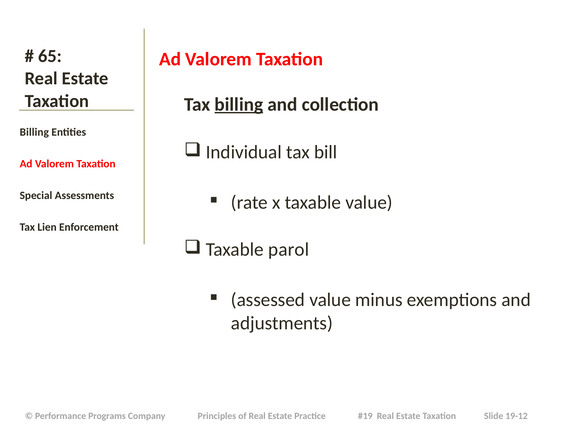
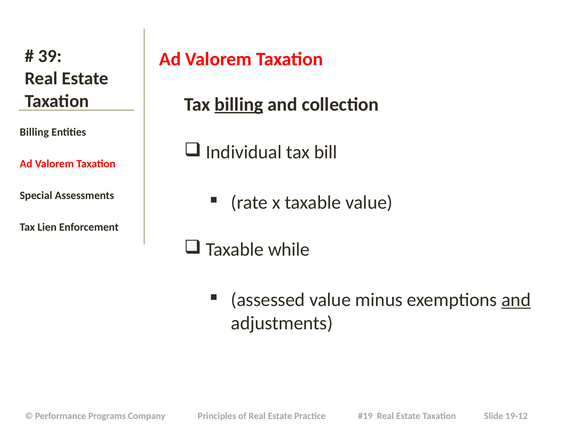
65: 65 -> 39
parol: parol -> while
and at (516, 300) underline: none -> present
